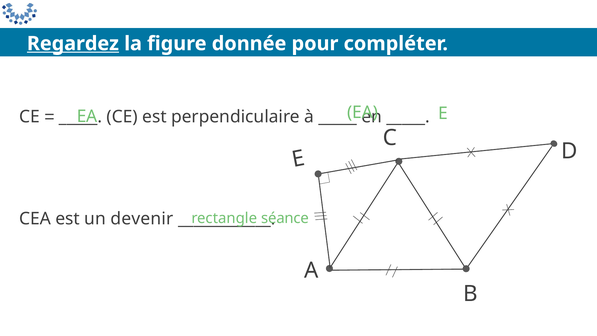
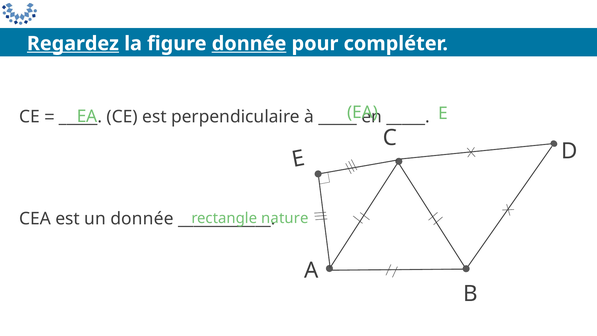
donnée at (249, 44) underline: none -> present
un devenir: devenir -> donnée
séance: séance -> nature
